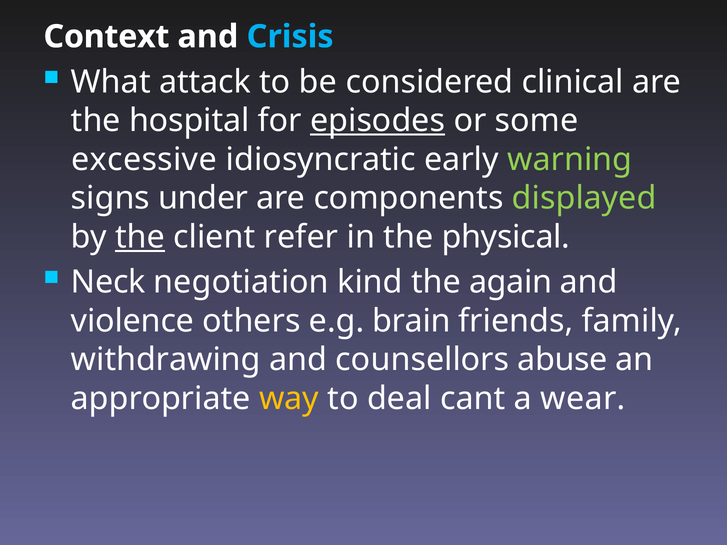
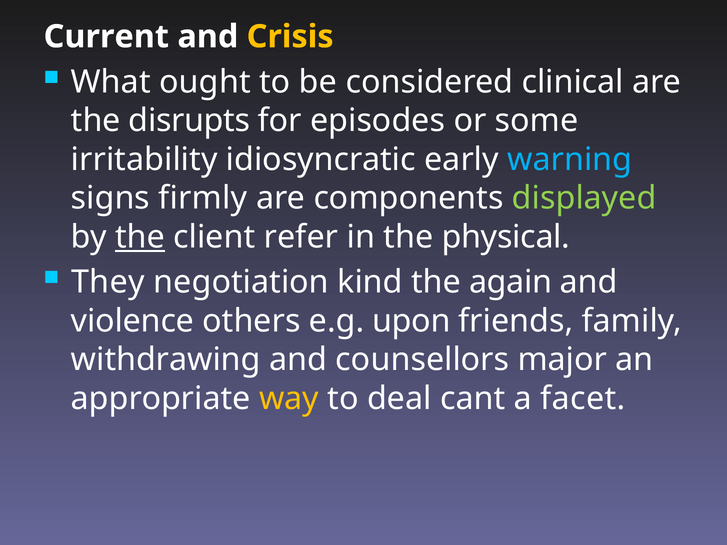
Context: Context -> Current
Crisis colour: light blue -> yellow
attack: attack -> ought
hospital: hospital -> disrupts
episodes underline: present -> none
excessive: excessive -> irritability
warning colour: light green -> light blue
under: under -> firmly
Neck: Neck -> They
brain: brain -> upon
abuse: abuse -> major
wear: wear -> facet
